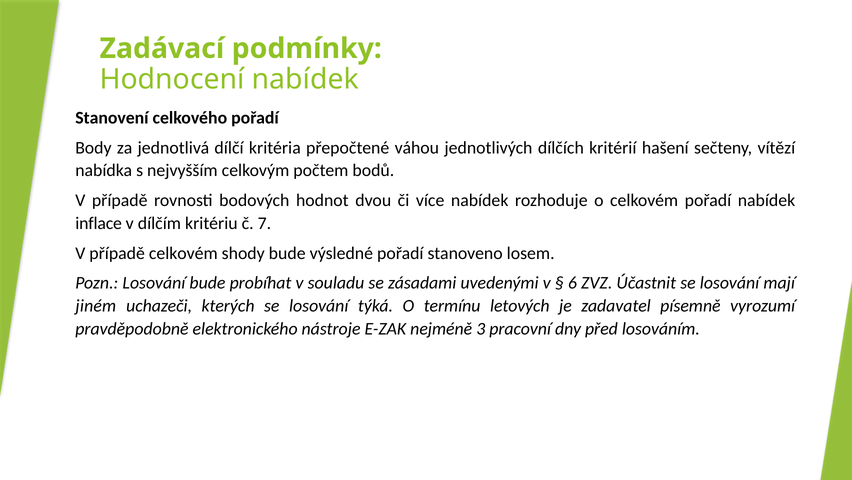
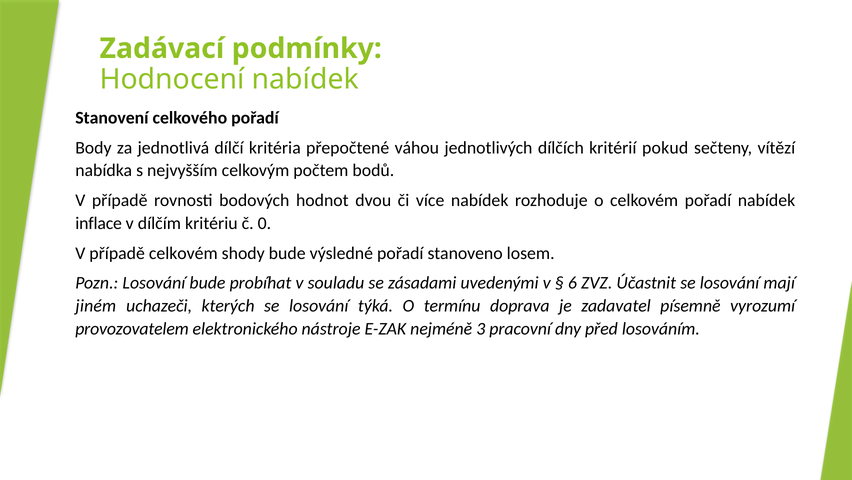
hašení: hašení -> pokud
7: 7 -> 0
letových: letových -> doprava
pravděpodobně: pravděpodobně -> provozovatelem
